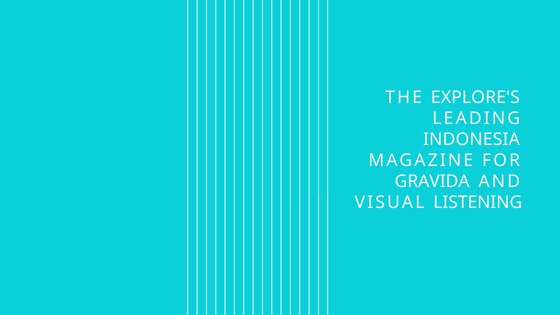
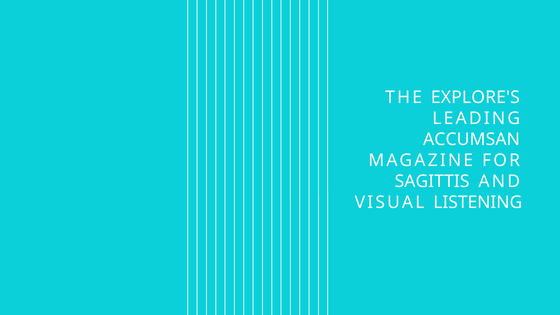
INDONESIA: INDONESIA -> ACCUMSAN
GRAVIDA: GRAVIDA -> SAGITTIS
